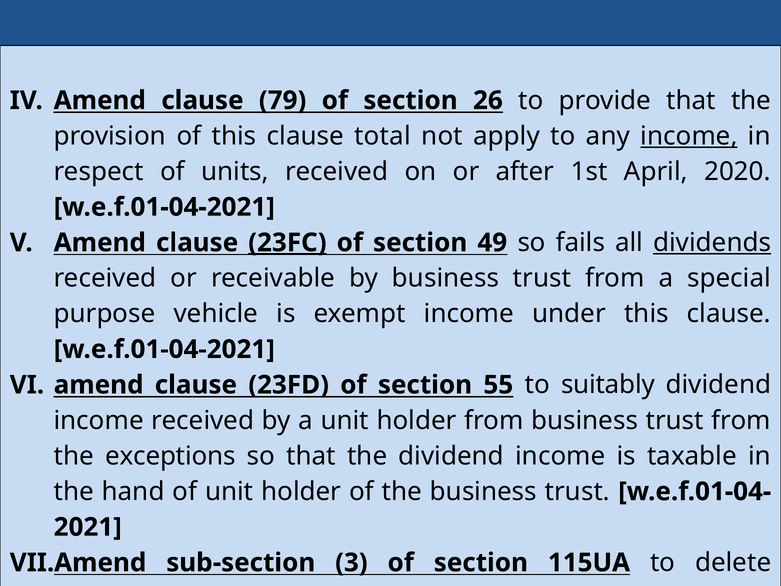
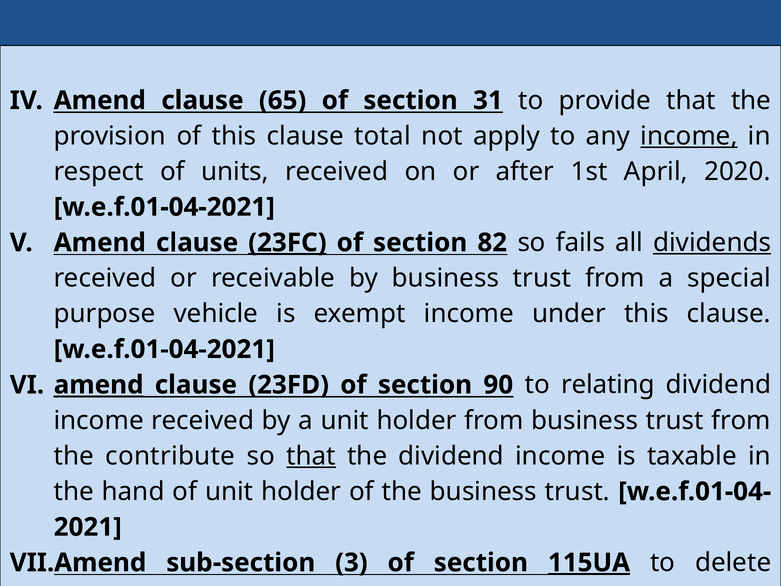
79: 79 -> 65
26: 26 -> 31
49: 49 -> 82
amend at (99, 385) underline: none -> present
55: 55 -> 90
suitably: suitably -> relating
exceptions: exceptions -> contribute
that at (311, 456) underline: none -> present
115UA underline: none -> present
